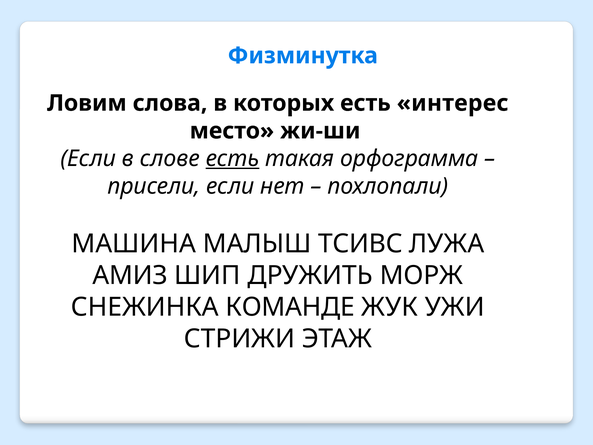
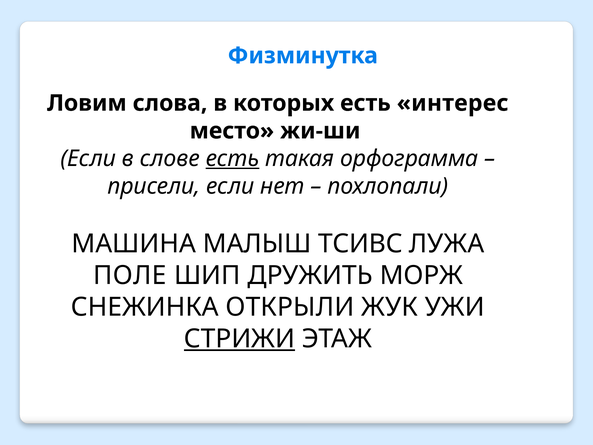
АМИЗ: АМИЗ -> ПОЛЕ
КОМАНДЕ: КОМАНДЕ -> ОТКРЫЛИ
СТРИЖИ underline: none -> present
